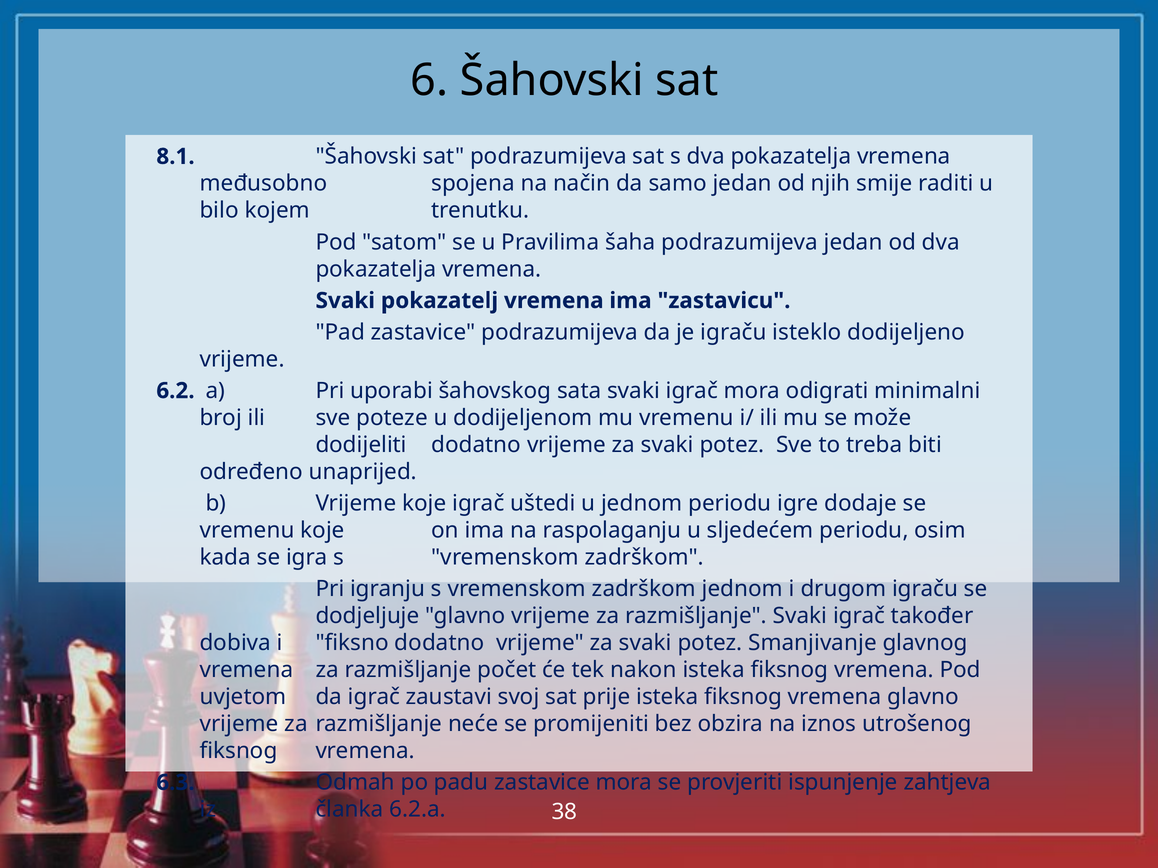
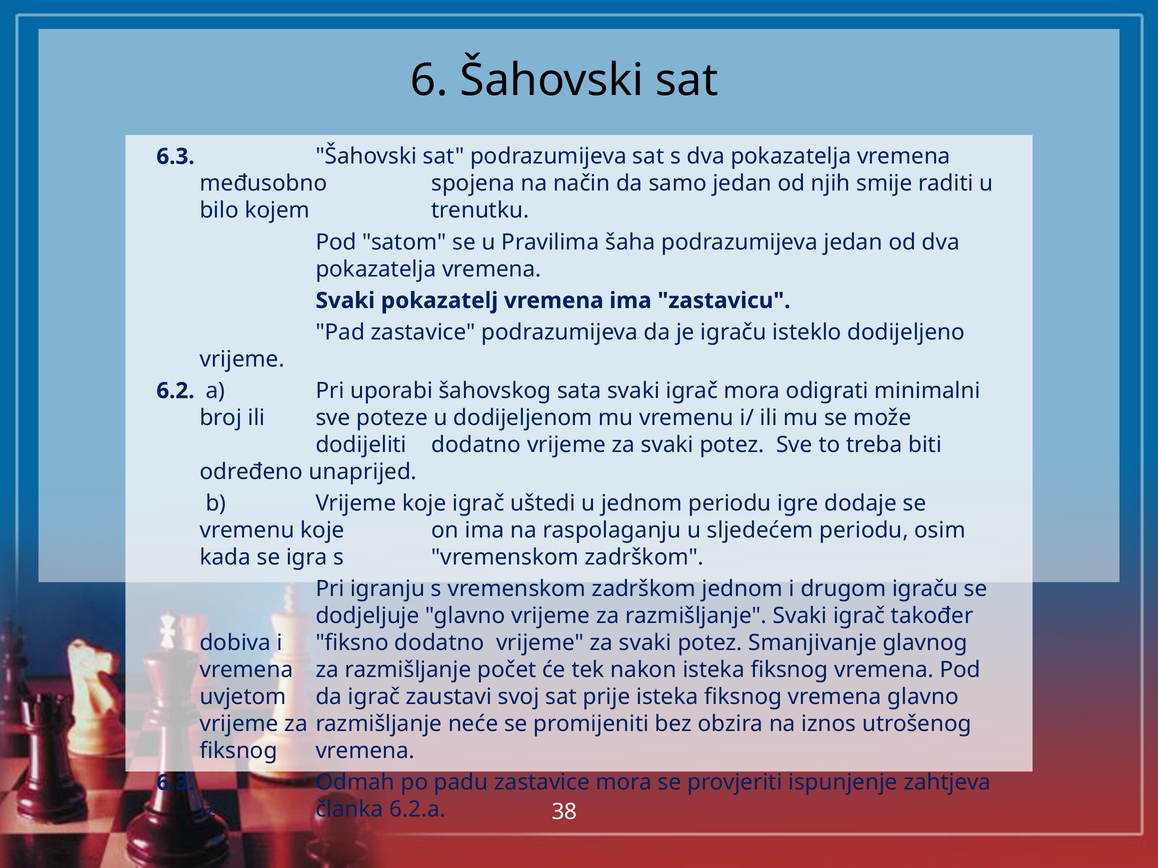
8.1 at (176, 157): 8.1 -> 6.3
